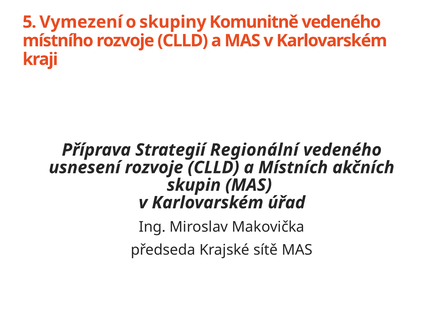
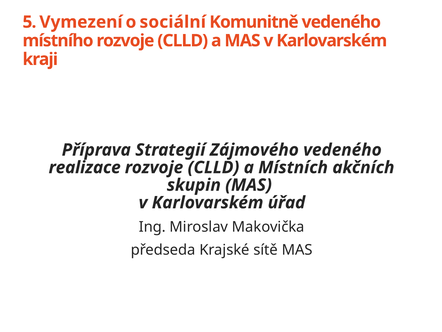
skupiny: skupiny -> sociální
Regionální: Regionální -> Zájmového
usnesení: usnesení -> realizace
